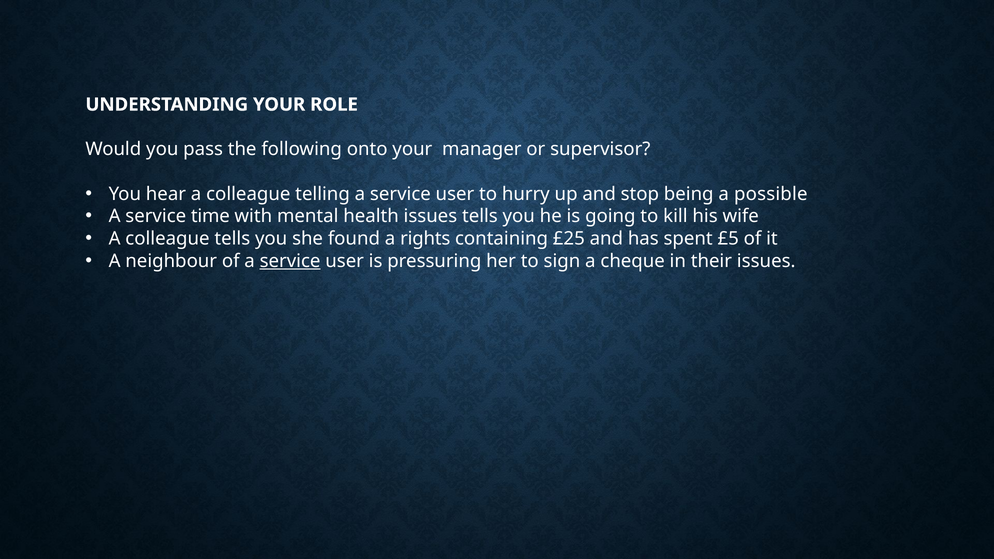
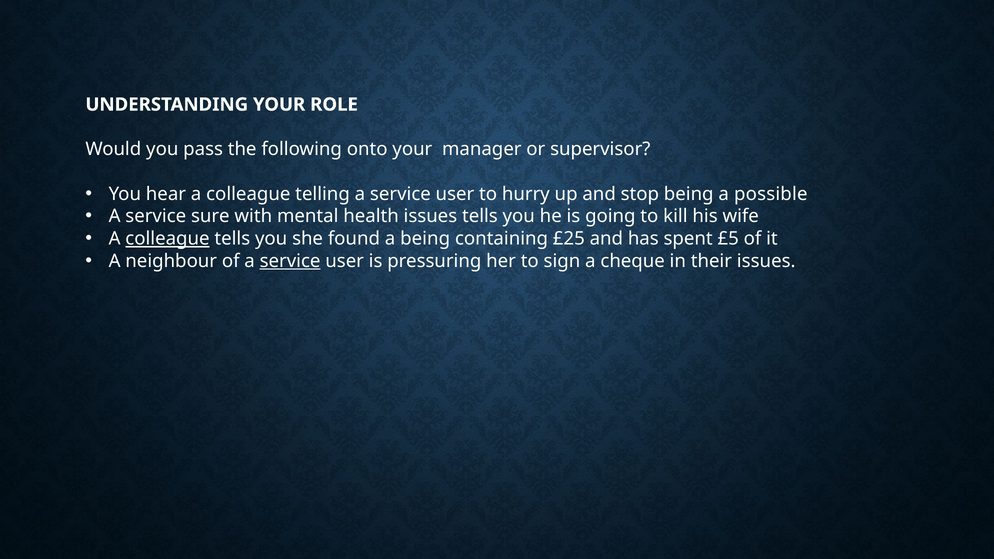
time: time -> sure
colleague at (167, 239) underline: none -> present
a rights: rights -> being
